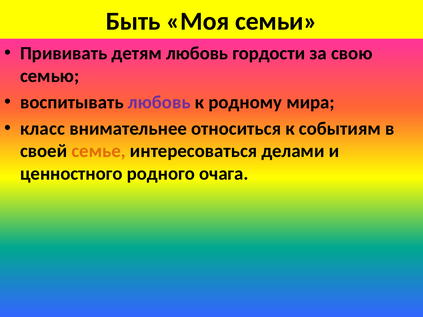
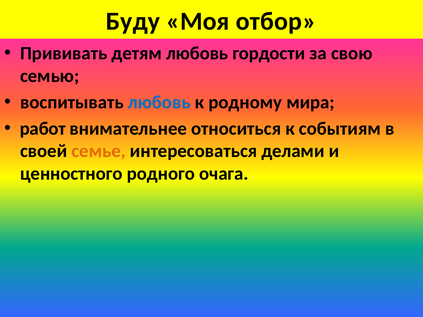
Быть: Быть -> Буду
семьи: семьи -> отбор
любовь at (159, 102) colour: purple -> blue
класс: класс -> работ
